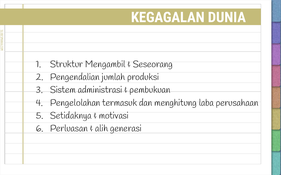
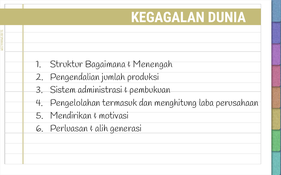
Mengambil: Mengambil -> Bagaimana
Seseorang: Seseorang -> Menengah
Setidaknya: Setidaknya -> Mendirikan
